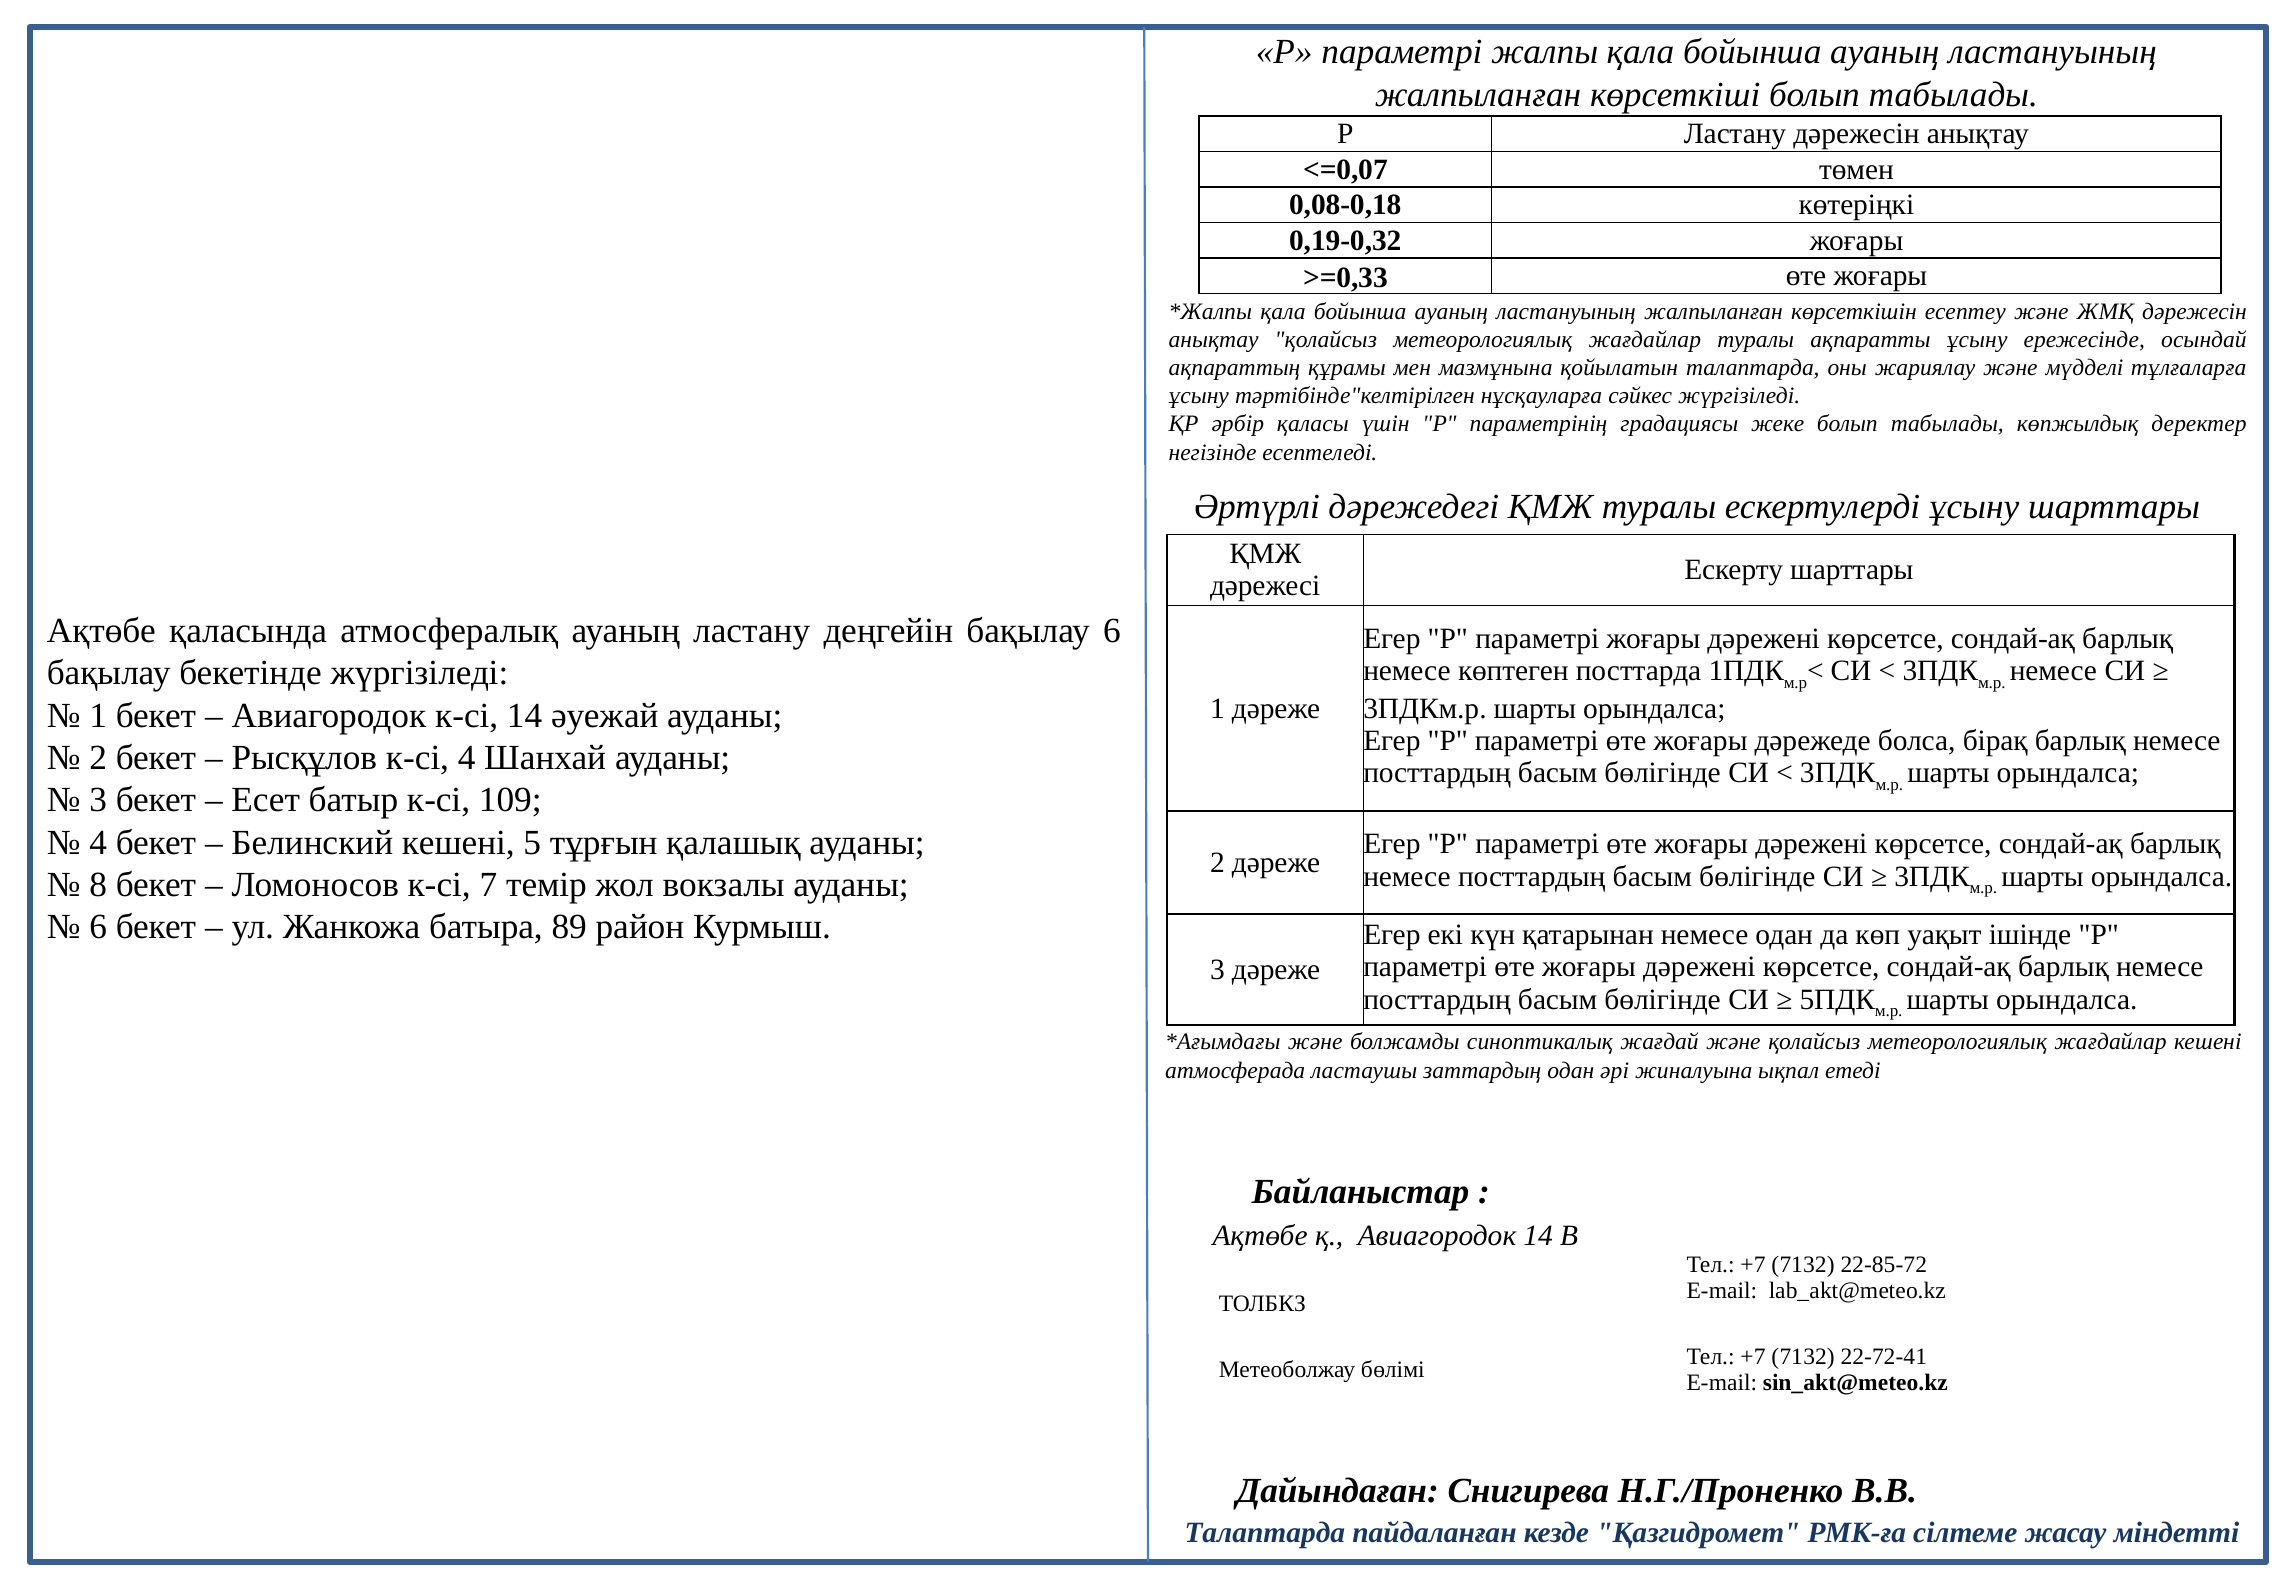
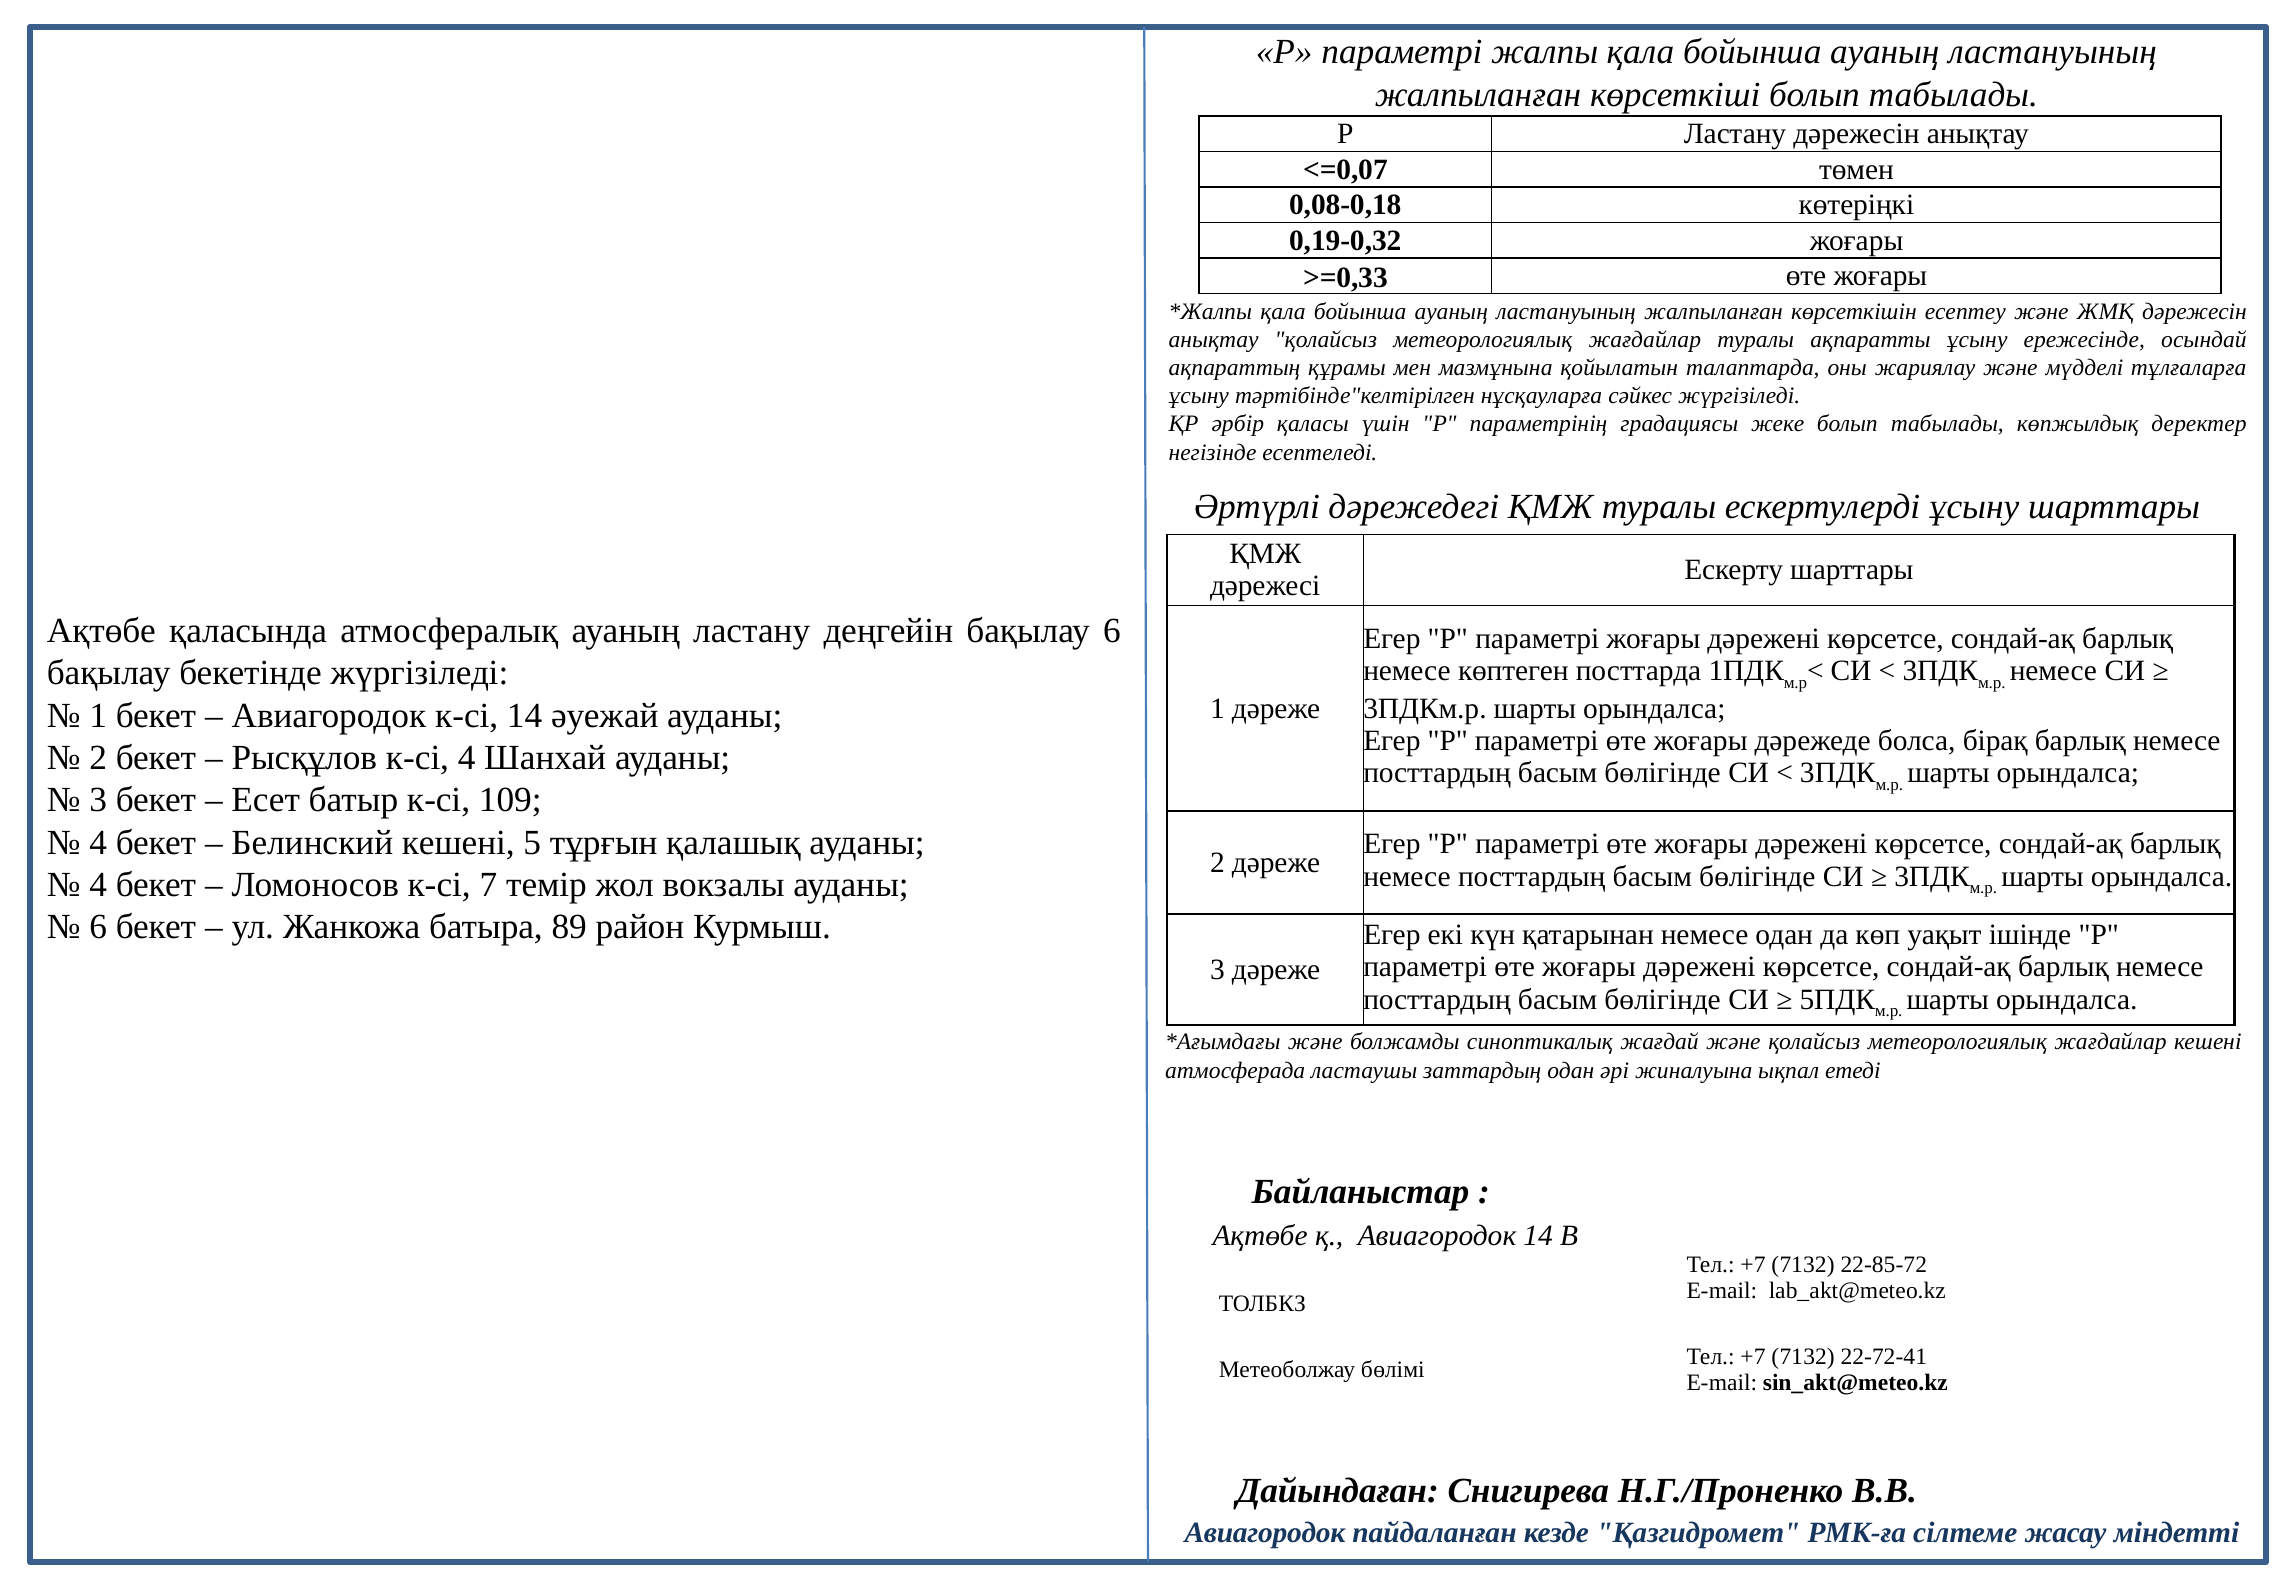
8 at (98, 885): 8 -> 4
Талаптарда at (1265, 1533): Талаптарда -> Авиагородок
